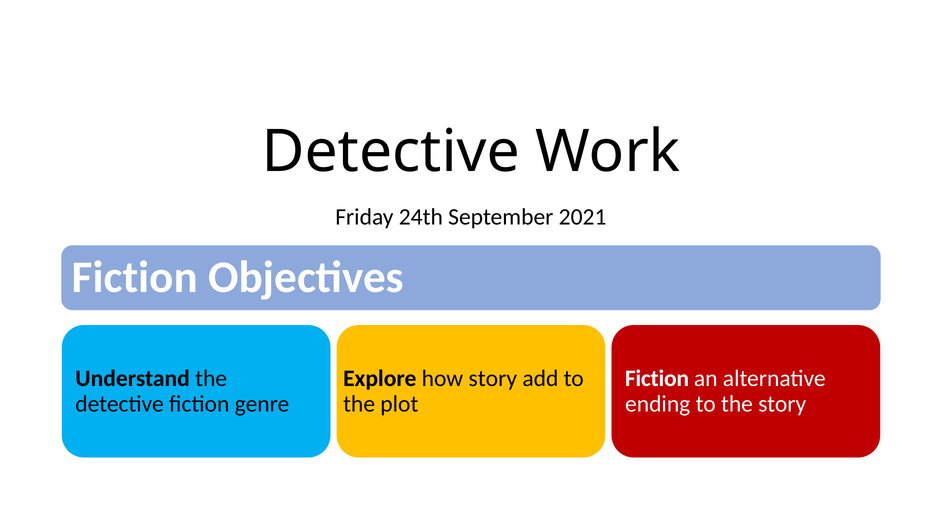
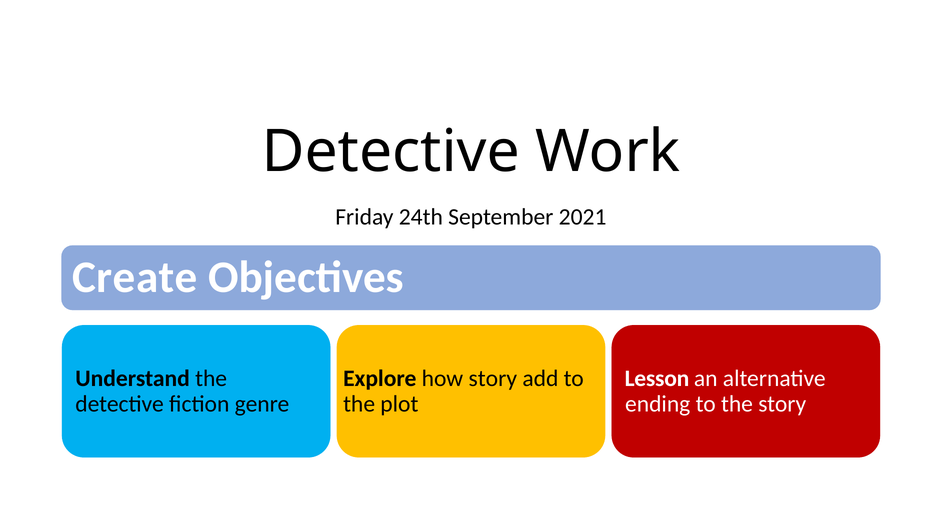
Fiction at (135, 277): Fiction -> Create
Fiction at (657, 378): Fiction -> Lesson
